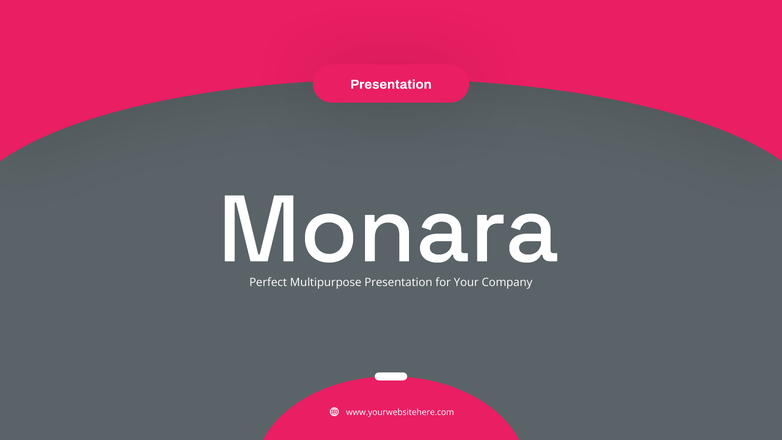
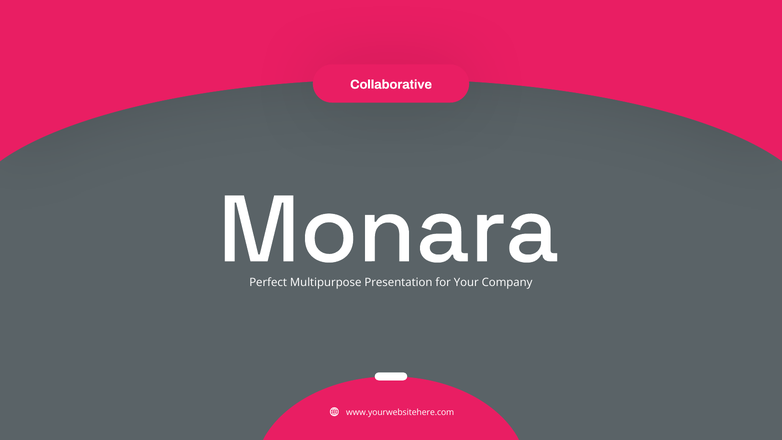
Presentation at (391, 84): Presentation -> Collaborative
